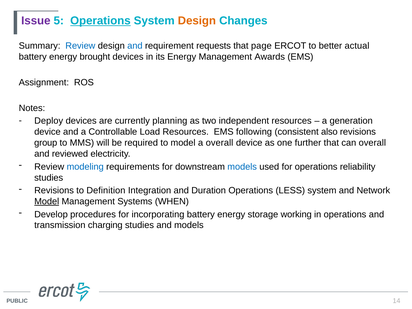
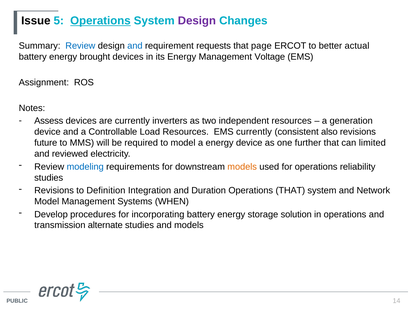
Issue colour: purple -> black
Design at (197, 21) colour: orange -> purple
Awards: Awards -> Voltage
Deploy: Deploy -> Assess
planning: planning -> inverters
EMS following: following -> currently
group: group -> future
a overall: overall -> energy
can overall: overall -> limited
models at (242, 167) colour: blue -> orange
Operations LESS: LESS -> THAT
Model at (47, 202) underline: present -> none
working: working -> solution
charging: charging -> alternate
